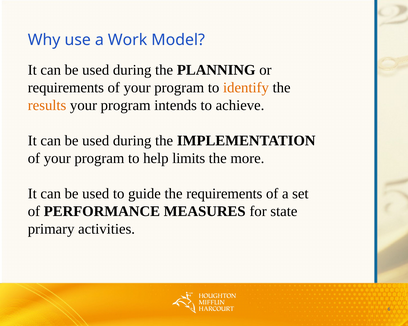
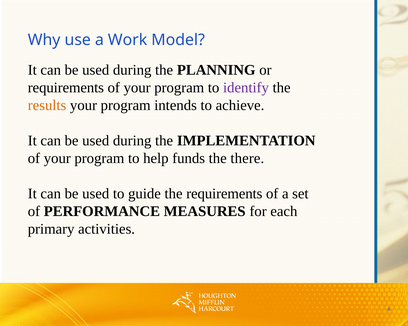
identify colour: orange -> purple
limits: limits -> funds
more: more -> there
state: state -> each
